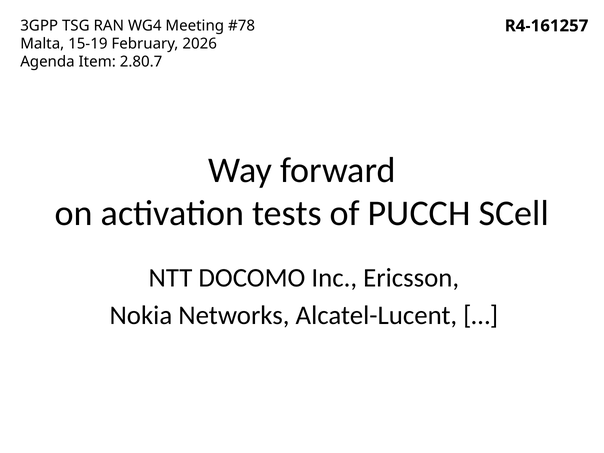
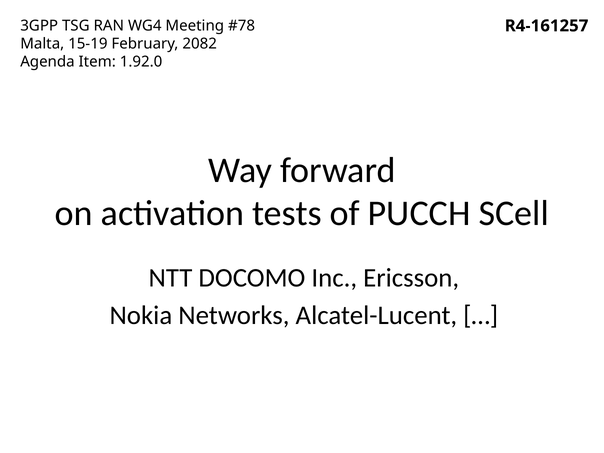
2026: 2026 -> 2082
2.80.7: 2.80.7 -> 1.92.0
